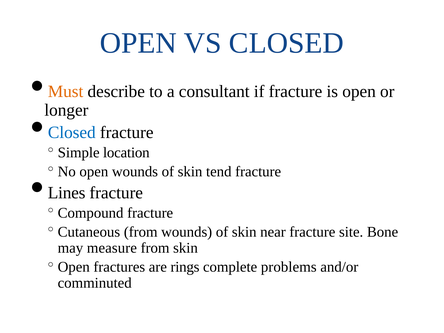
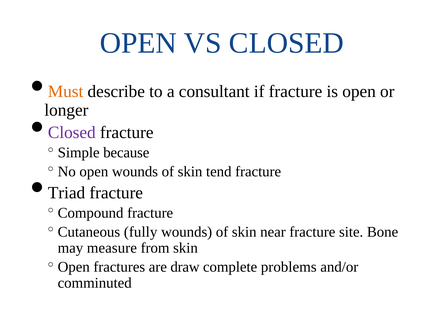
Closed at (72, 132) colour: blue -> purple
location: location -> because
Lines: Lines -> Triad
Cutaneous from: from -> fully
rings: rings -> draw
